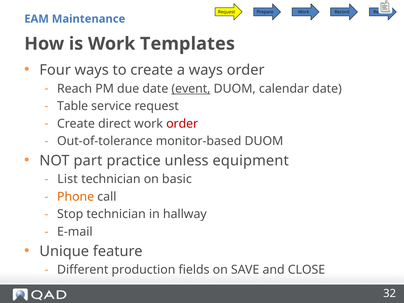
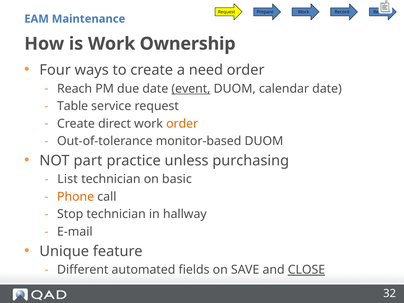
Templates: Templates -> Ownership
a ways: ways -> need
order at (182, 124) colour: red -> orange
equipment: equipment -> purchasing
production: production -> automated
CLOSE underline: none -> present
